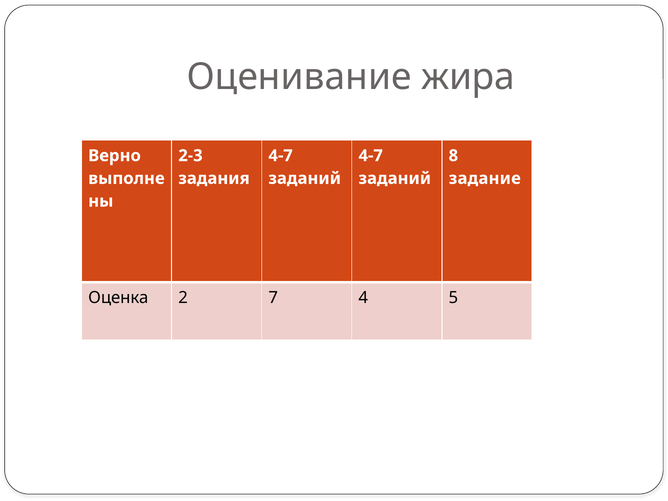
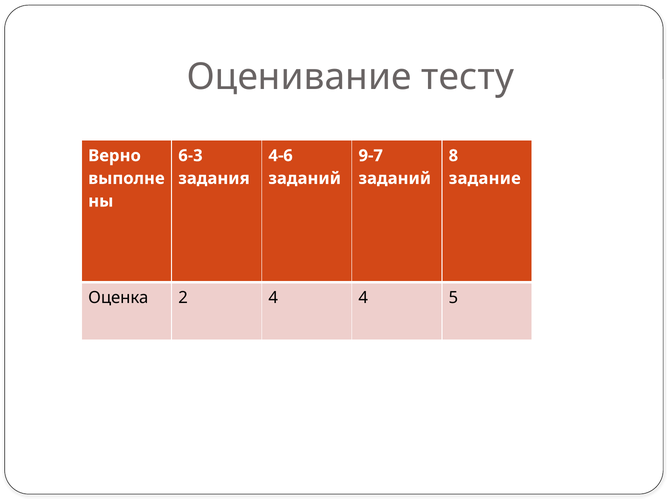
жира: жира -> тесту
2-3: 2-3 -> 6-3
4-7 at (281, 156): 4-7 -> 4-6
4-7 at (371, 156): 4-7 -> 9-7
2 7: 7 -> 4
